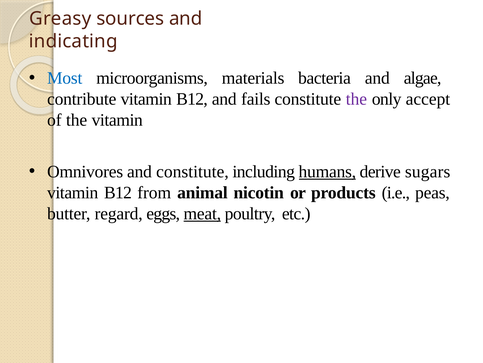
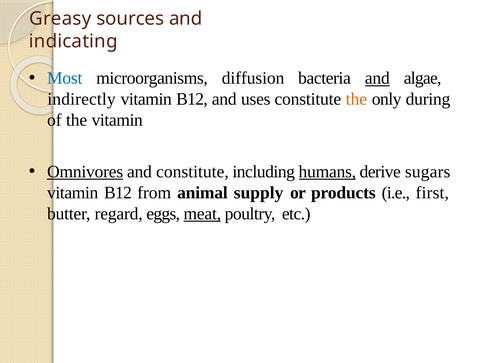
materials: materials -> diffusion
and at (377, 78) underline: none -> present
contribute: contribute -> indirectly
fails: fails -> uses
the at (356, 99) colour: purple -> orange
accept: accept -> during
Omnivores underline: none -> present
nicotin: nicotin -> supply
peas: peas -> first
